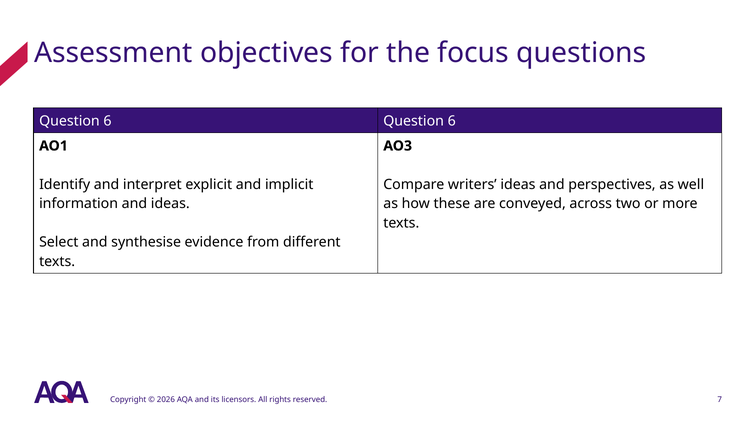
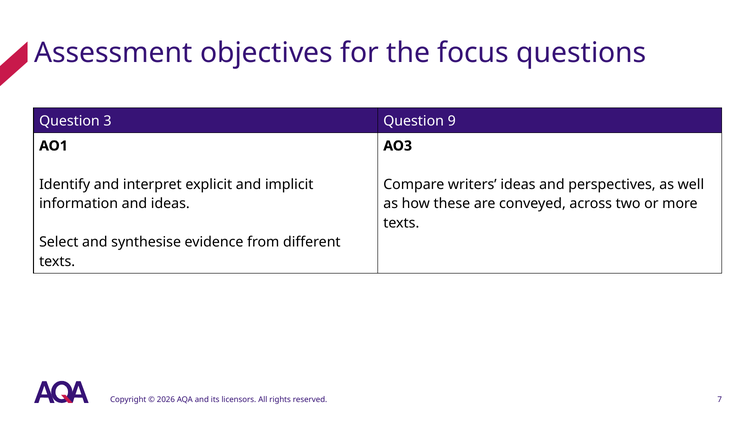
6 at (108, 121): 6 -> 3
6 at (452, 121): 6 -> 9
